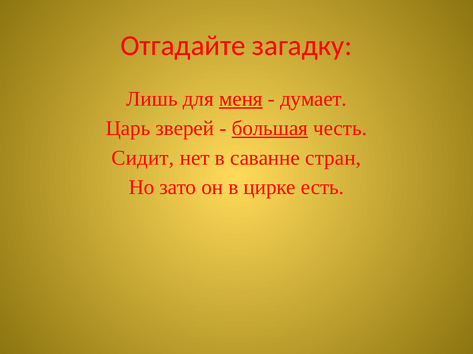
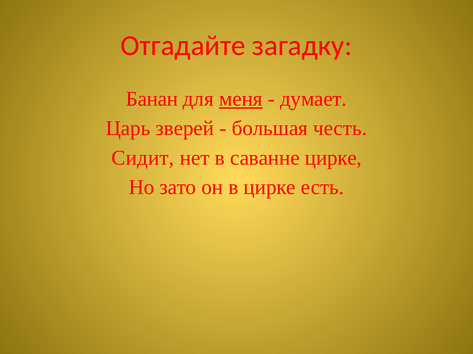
Лишь: Лишь -> Банан
большая underline: present -> none
саванне стран: стран -> цирке
